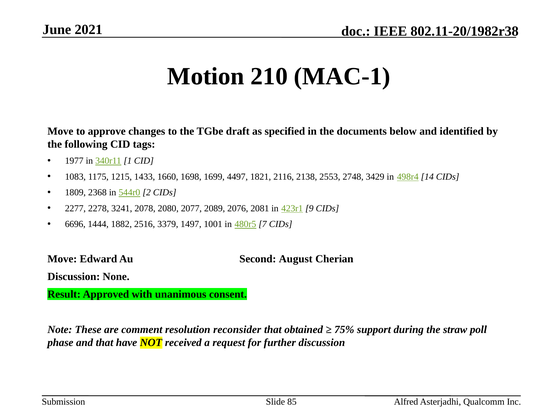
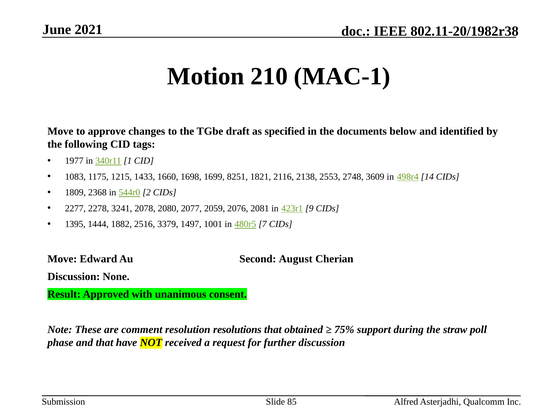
4497: 4497 -> 8251
3429: 3429 -> 3609
2089: 2089 -> 2059
6696: 6696 -> 1395
reconsider: reconsider -> resolutions
